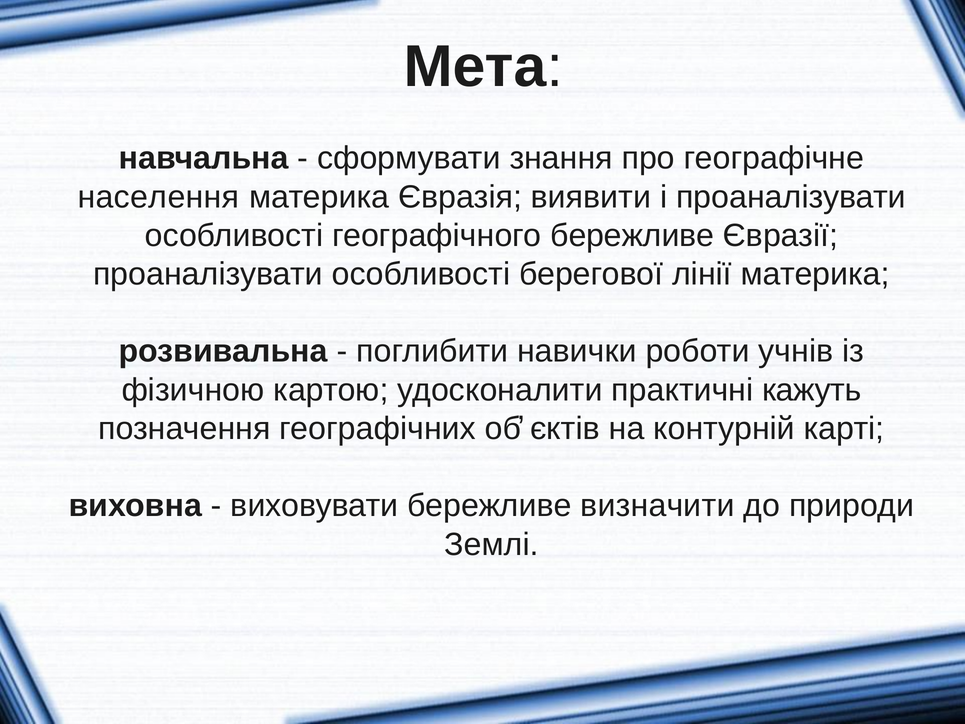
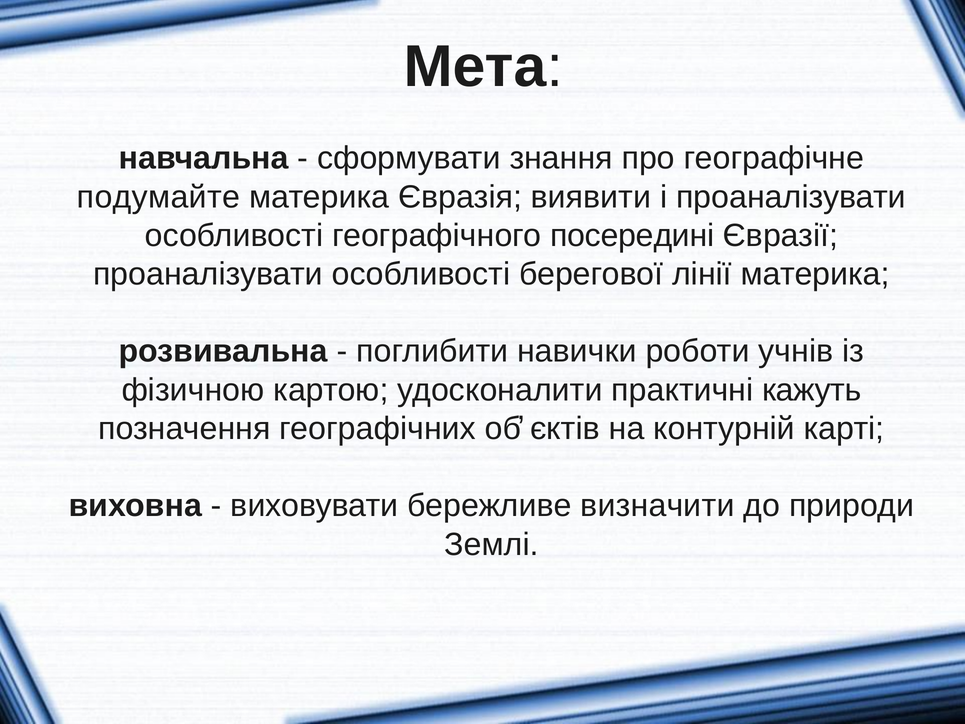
населення: населення -> подумайте
географічного бережливе: бережливе -> посередині
